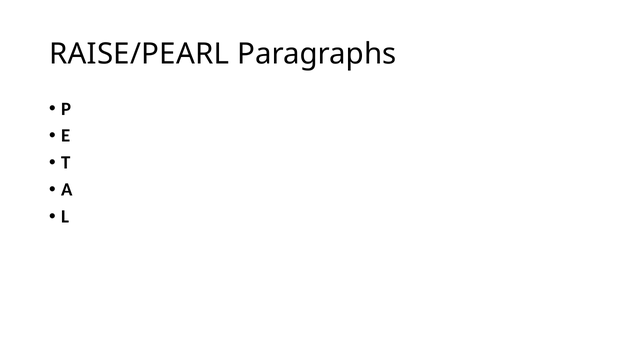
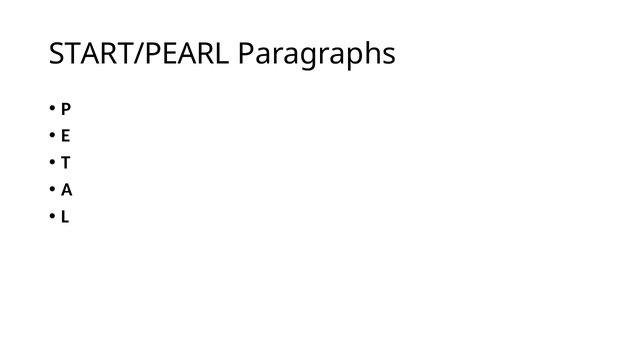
RAISE/PEARL: RAISE/PEARL -> START/PEARL
